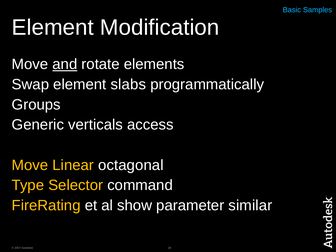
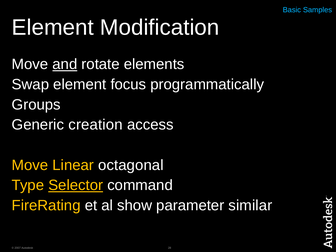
slabs: slabs -> focus
verticals: verticals -> creation
Selector underline: none -> present
